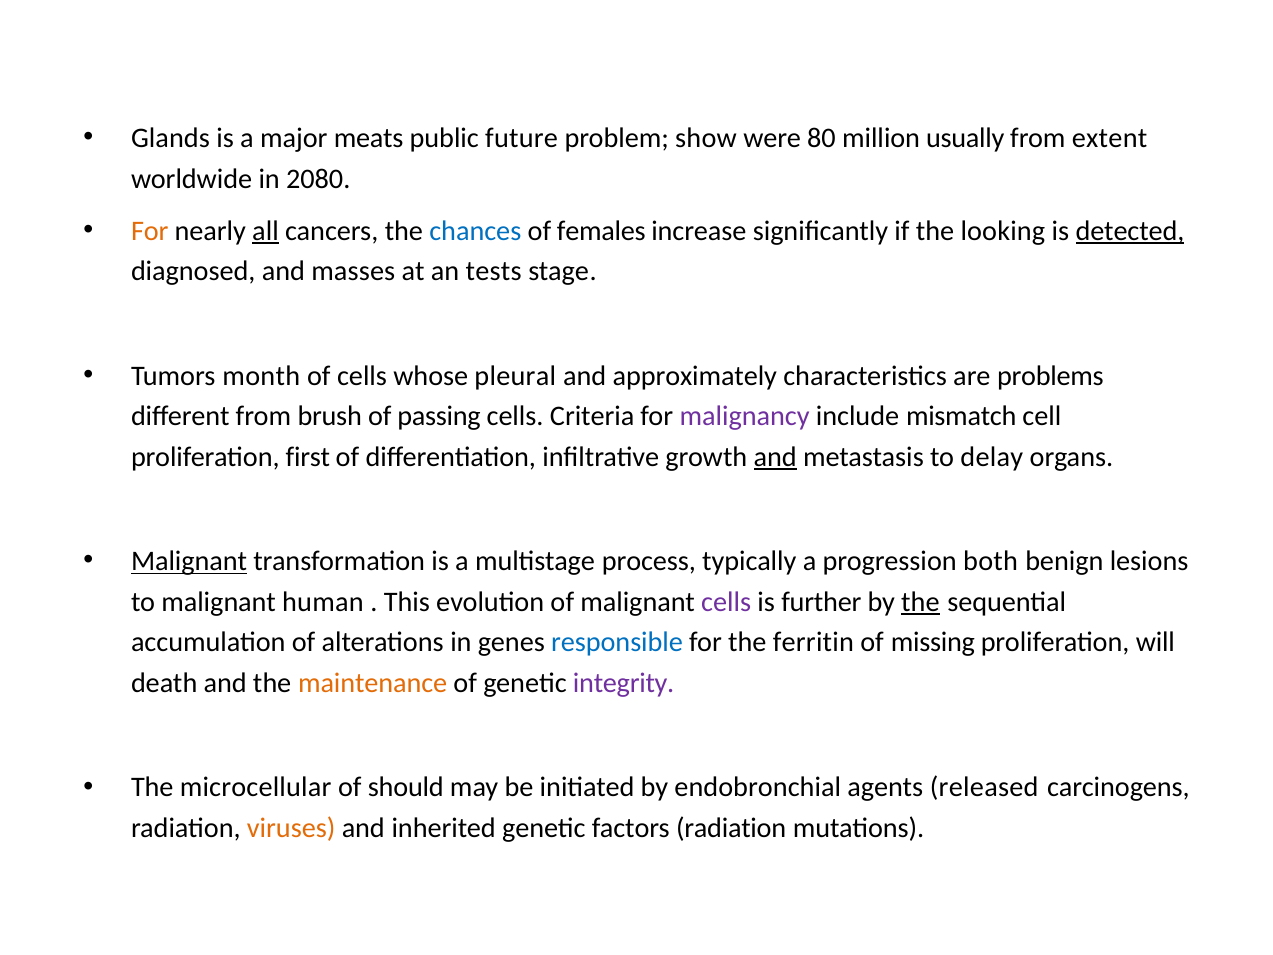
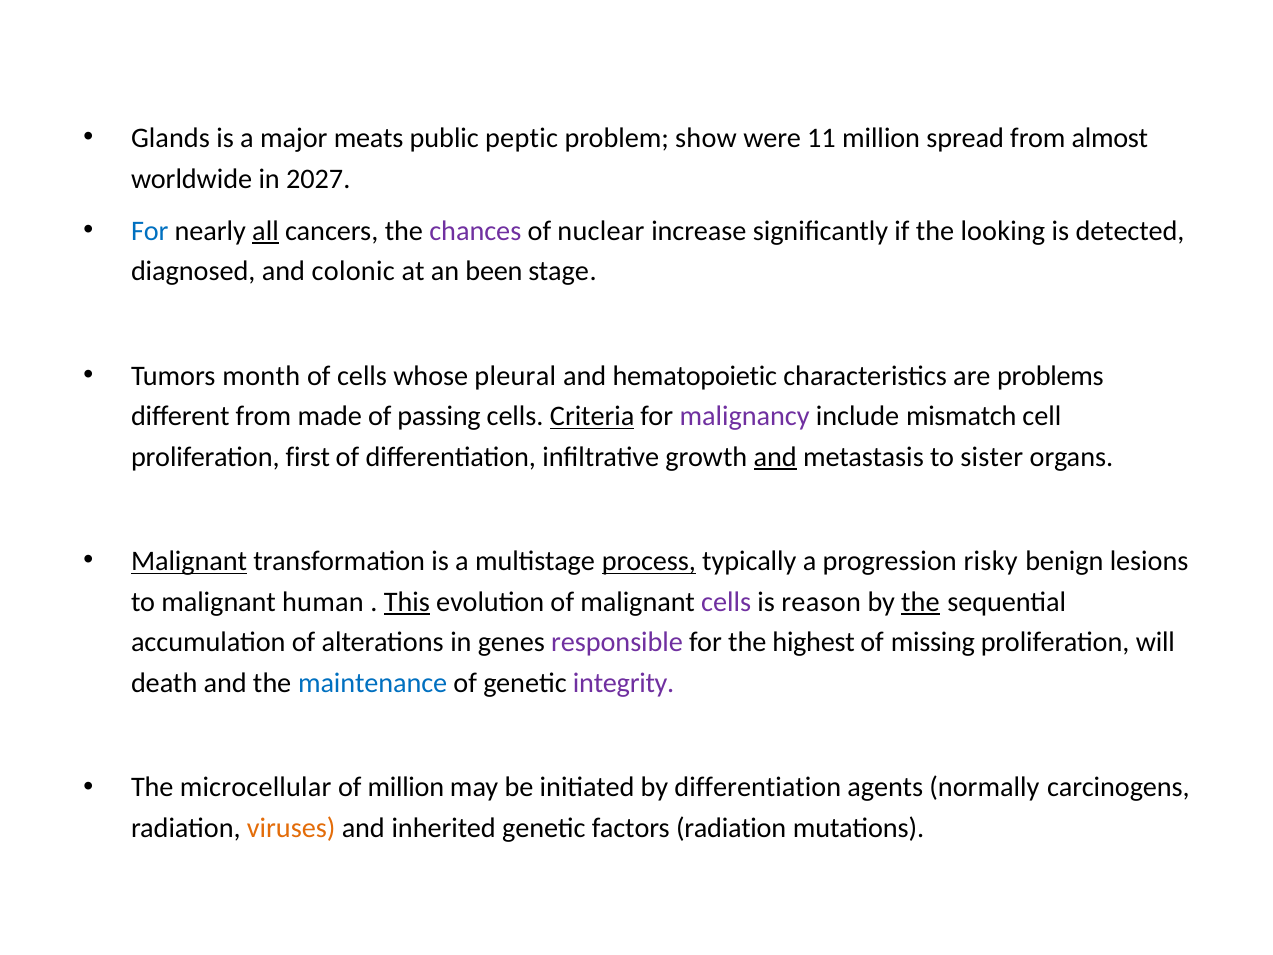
future: future -> peptic
80: 80 -> 11
usually: usually -> spread
extent: extent -> almost
2080: 2080 -> 2027
For at (150, 231) colour: orange -> blue
chances colour: blue -> purple
females: females -> nuclear
detected underline: present -> none
masses: masses -> colonic
tests: tests -> been
approximately: approximately -> hematopoietic
brush: brush -> made
Criteria underline: none -> present
delay: delay -> sister
process underline: none -> present
both: both -> risky
This underline: none -> present
further: further -> reason
responsible colour: blue -> purple
ferritin: ferritin -> highest
maintenance colour: orange -> blue
of should: should -> million
by endobronchial: endobronchial -> differentiation
released: released -> normally
